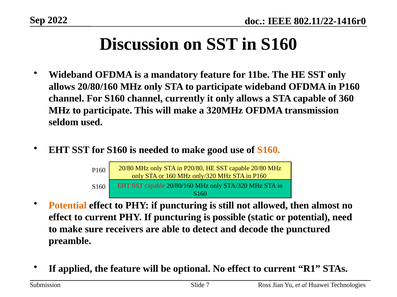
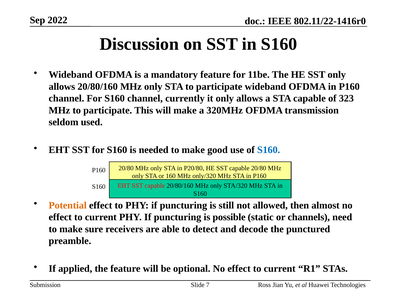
360: 360 -> 323
S160 at (269, 150) colour: orange -> blue
or potential: potential -> channels
